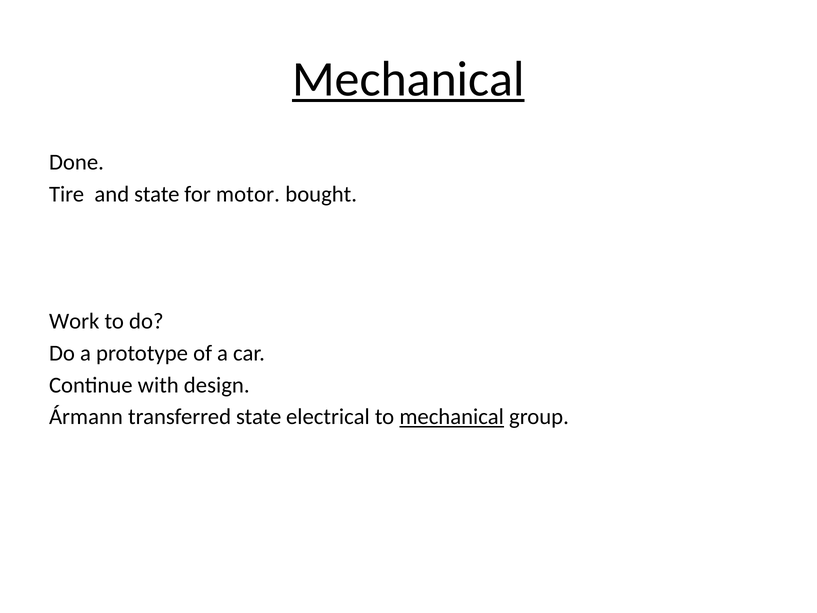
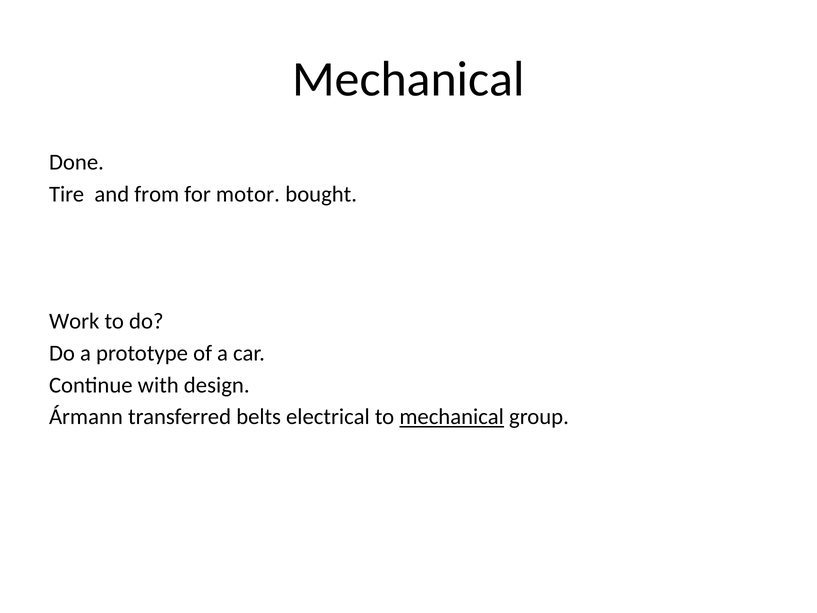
Mechanical at (408, 79) underline: present -> none
and state: state -> from
transferred state: state -> belts
